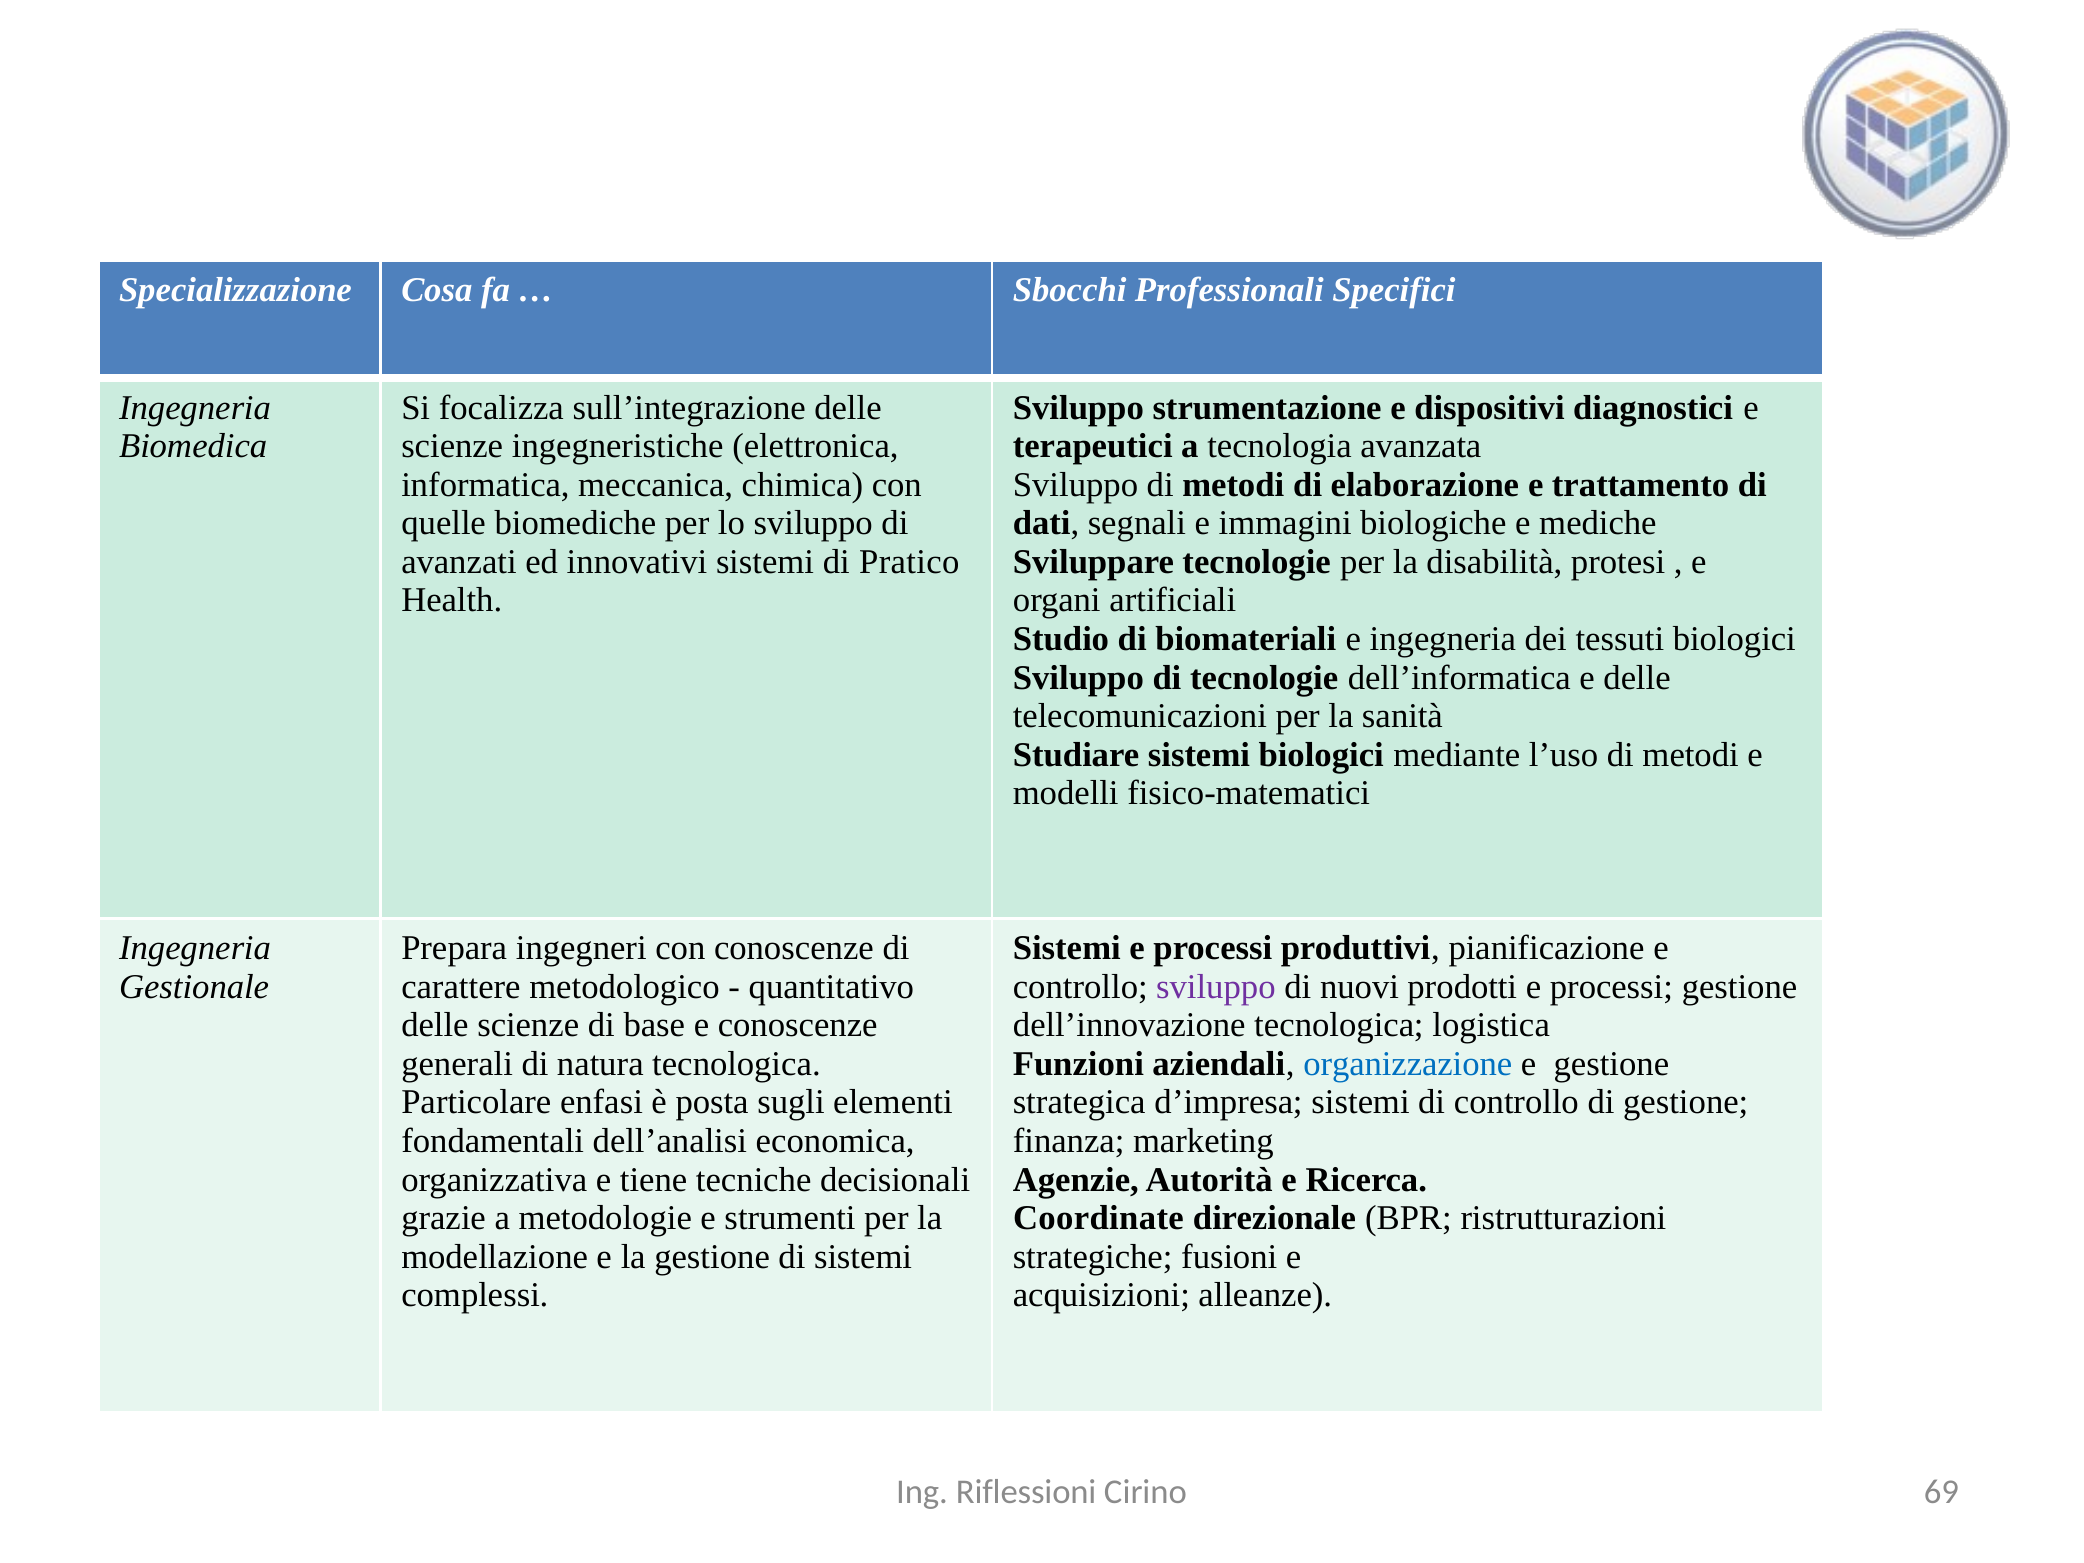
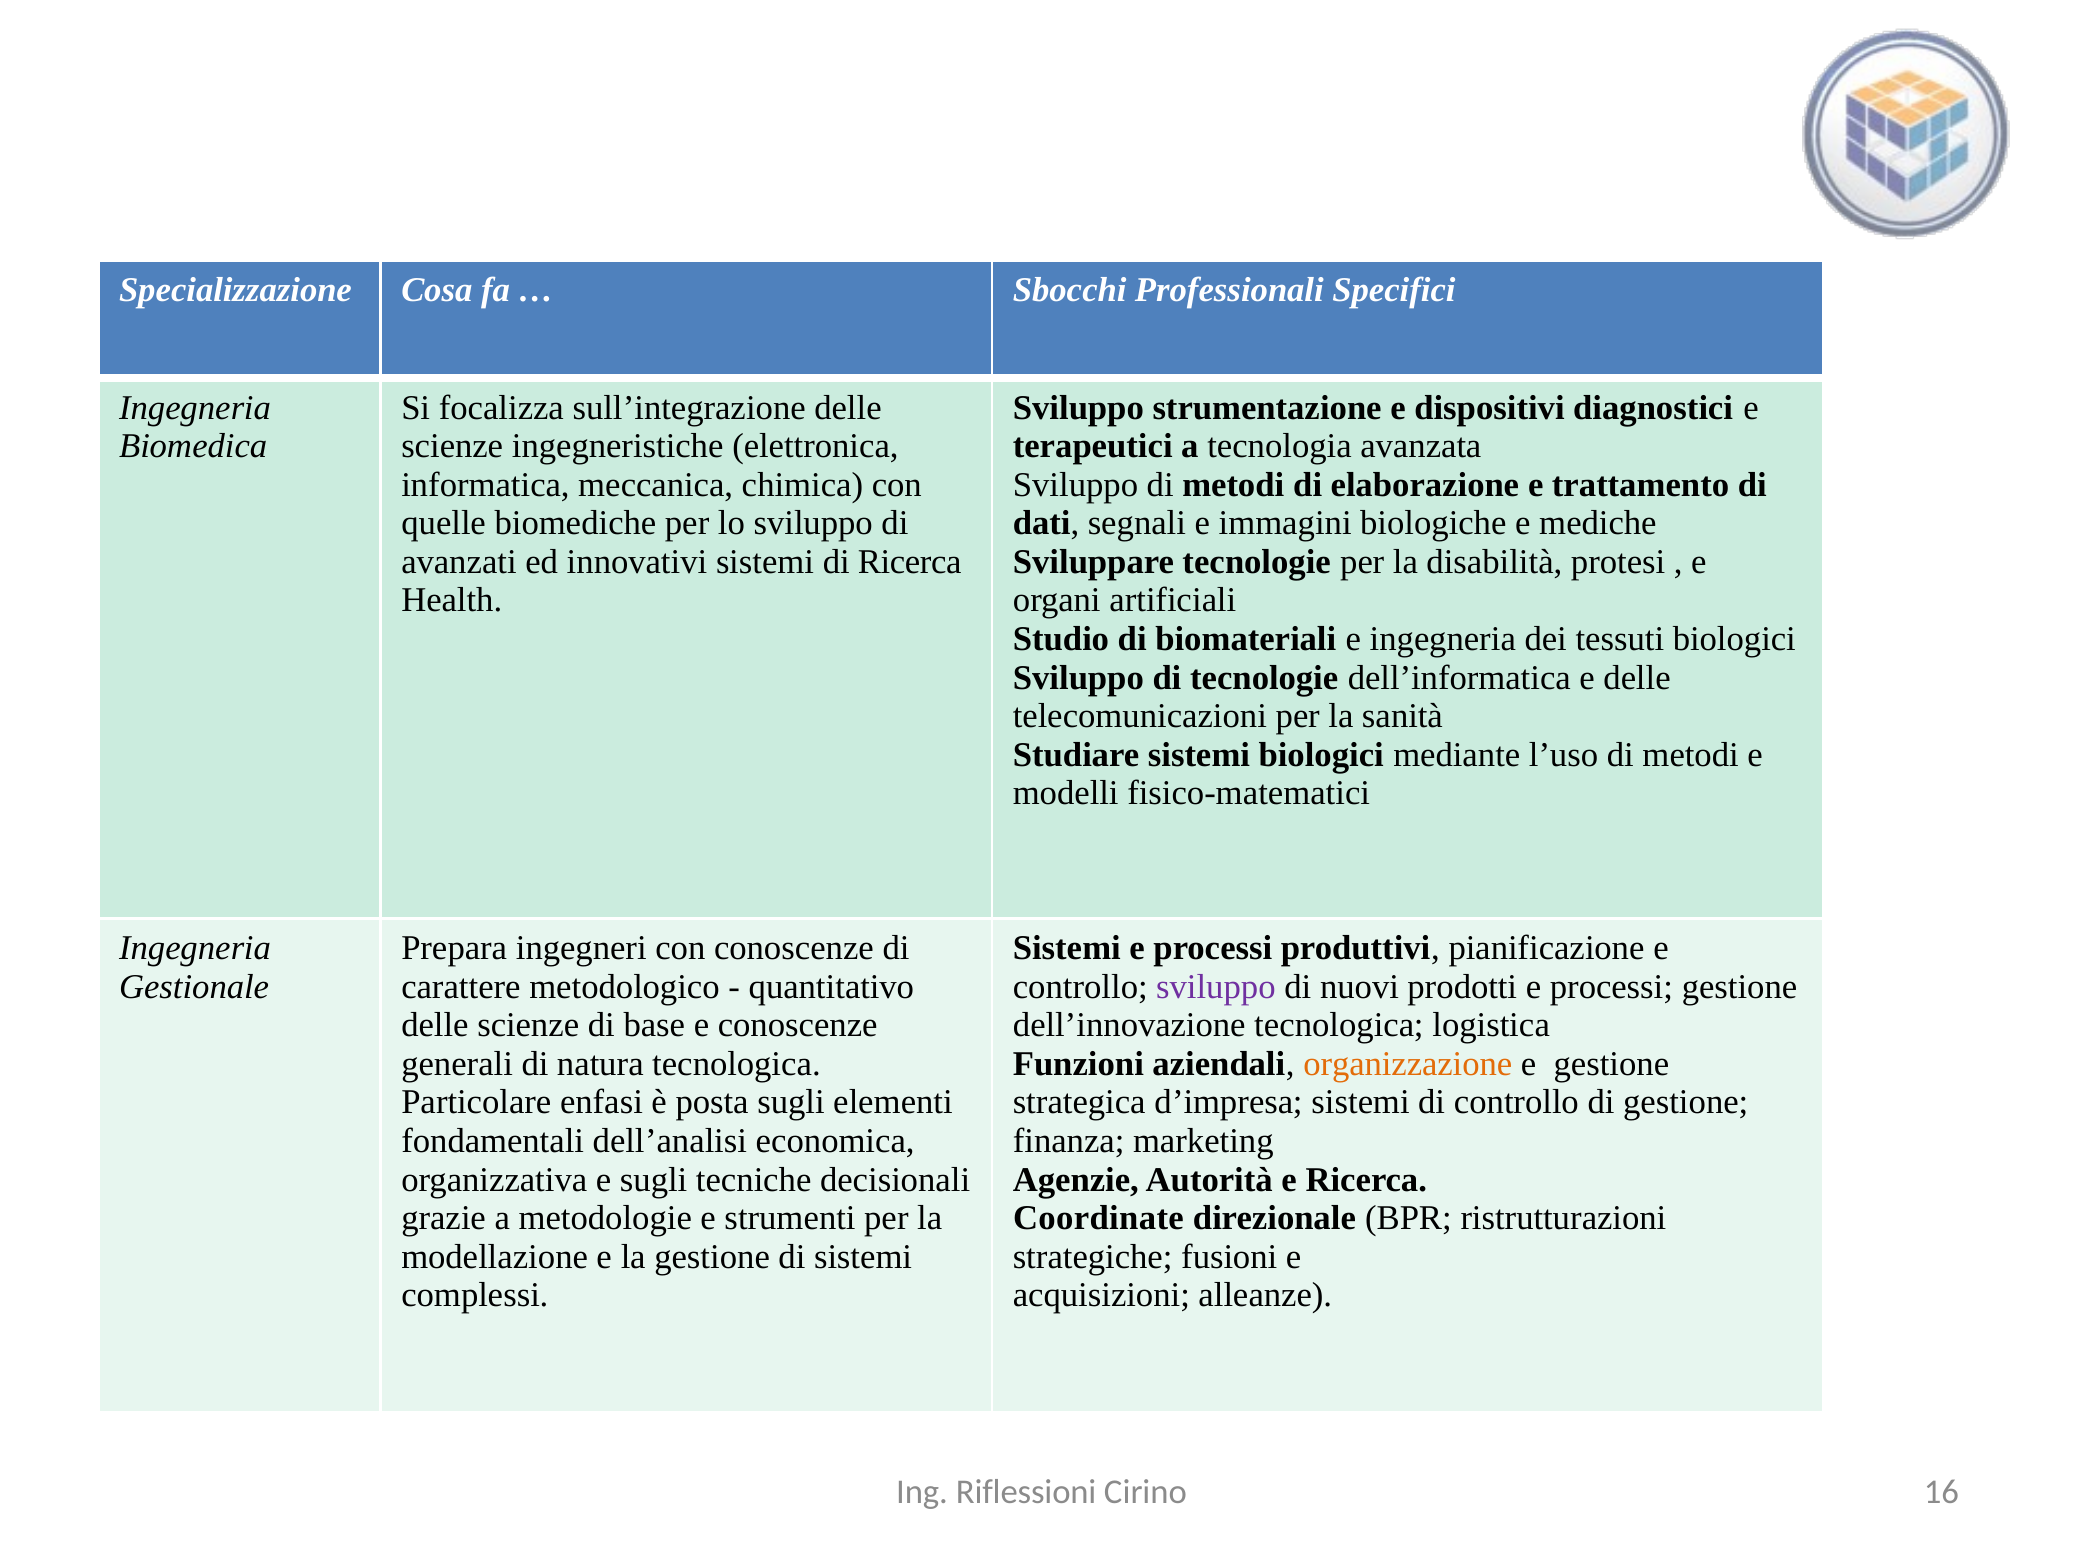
di Pratico: Pratico -> Ricerca
organizzazione colour: blue -> orange
e tiene: tiene -> sugli
69: 69 -> 16
